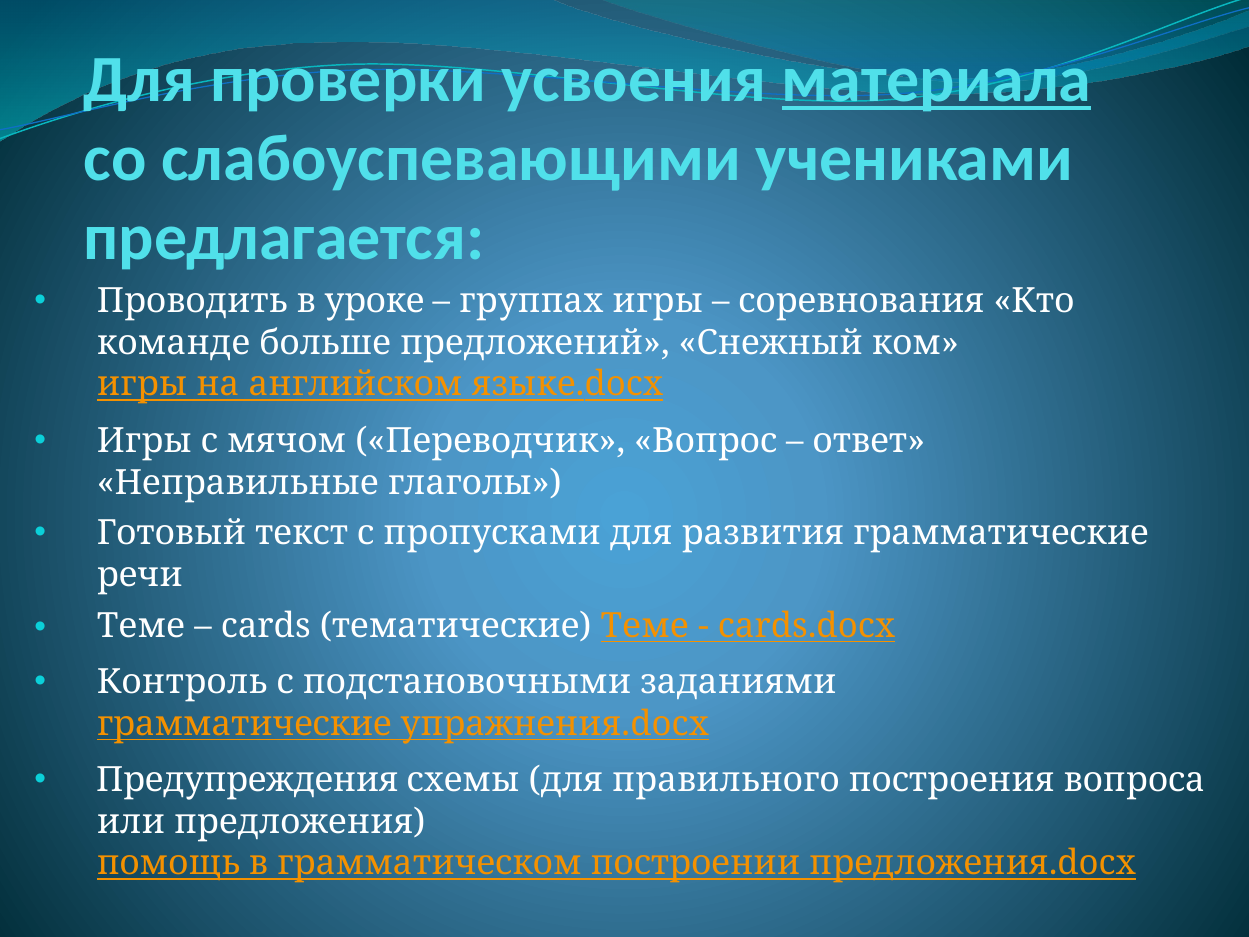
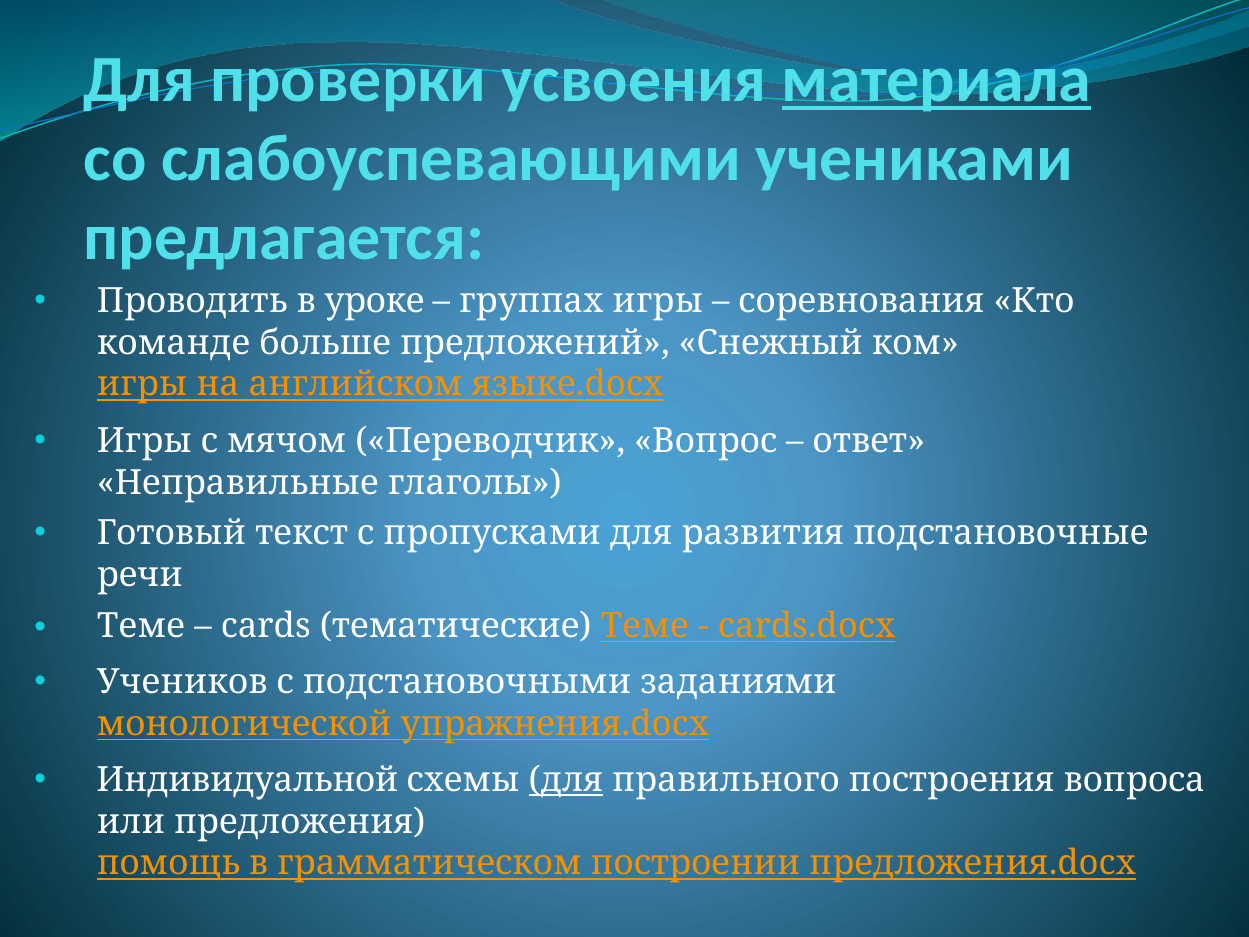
развития грамматические: грамматические -> подстановочные
Контроль: Контроль -> Учеников
грамматические at (244, 724): грамматические -> монологической
Предупреждения: Предупреждения -> Индивидуальной
для at (566, 780) underline: none -> present
